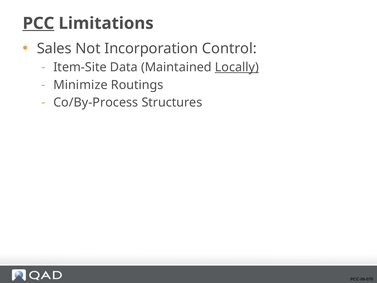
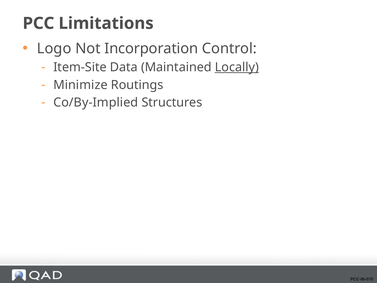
PCC underline: present -> none
Sales: Sales -> Logo
Co/By-Process: Co/By-Process -> Co/By-Implied
